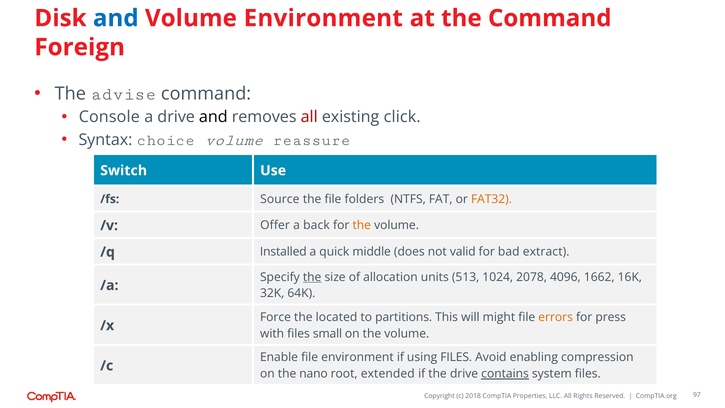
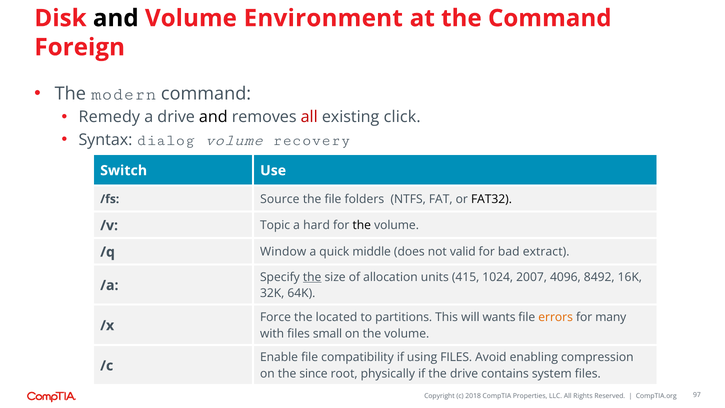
and at (116, 18) colour: blue -> black
advise: advise -> modern
Console: Console -> Remedy
choice: choice -> dialog
reassure: reassure -> recovery
FAT32 colour: orange -> black
Offer: Offer -> Topic
back: back -> hard
the at (362, 225) colour: orange -> black
Installed: Installed -> Window
513: 513 -> 415
2078: 2078 -> 2007
1662: 1662 -> 8492
might: might -> wants
press: press -> many
file environment: environment -> compatibility
nano: nano -> since
extended: extended -> physically
contains underline: present -> none
